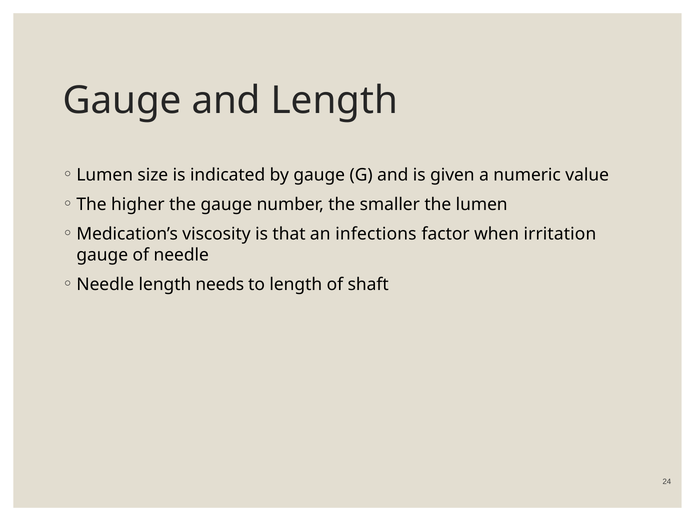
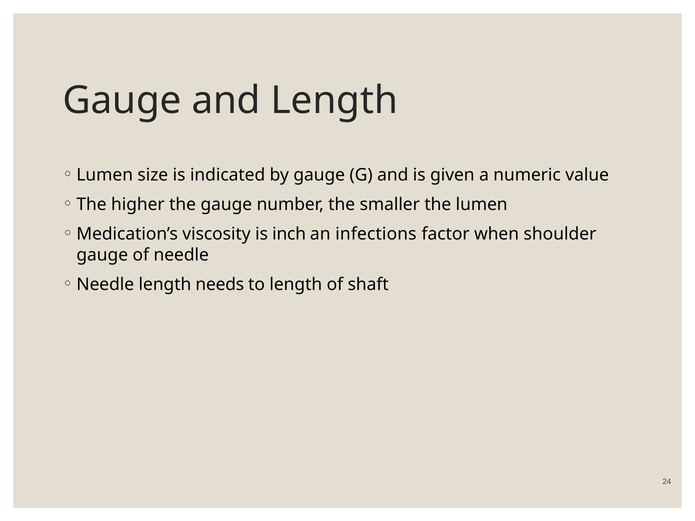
that: that -> inch
irritation: irritation -> shoulder
